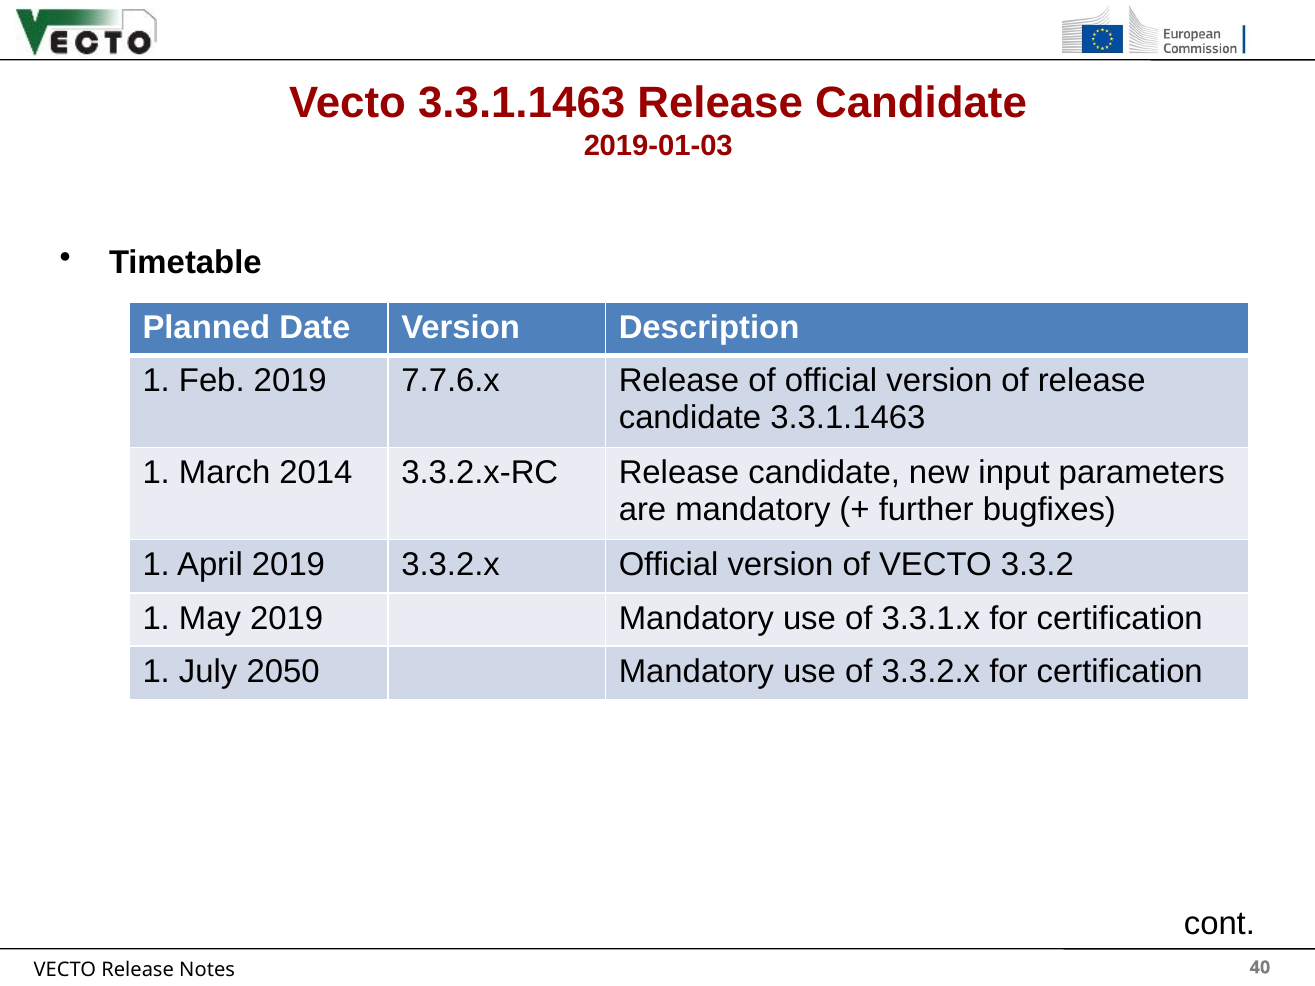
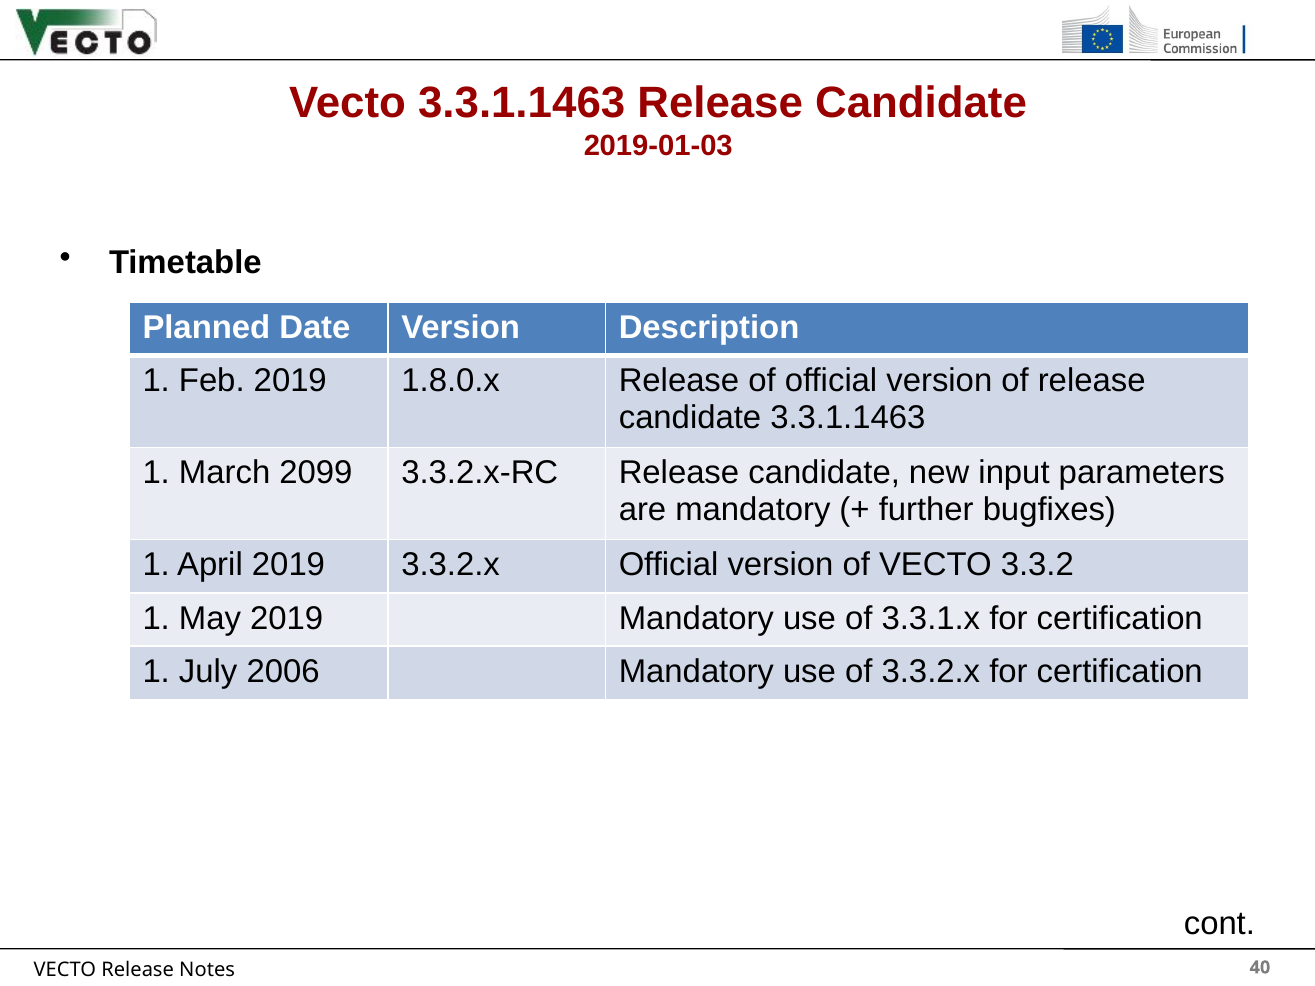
7.7.6.x: 7.7.6.x -> 1.8.0.x
2014: 2014 -> 2099
2050: 2050 -> 2006
